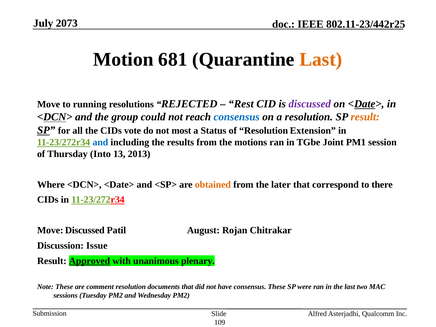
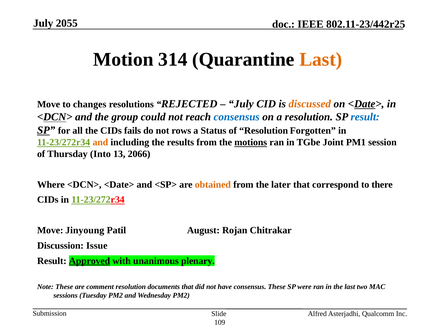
2073: 2073 -> 2055
681: 681 -> 314
running: running -> changes
Rest at (241, 104): Rest -> July
discussed at (310, 104) colour: purple -> orange
result at (365, 117) colour: orange -> blue
vote: vote -> fails
most: most -> rows
Extension: Extension -> Forgotten
and at (100, 142) colour: blue -> orange
motions underline: none -> present
2013: 2013 -> 2066
Move Discussed: Discussed -> Jinyoung
